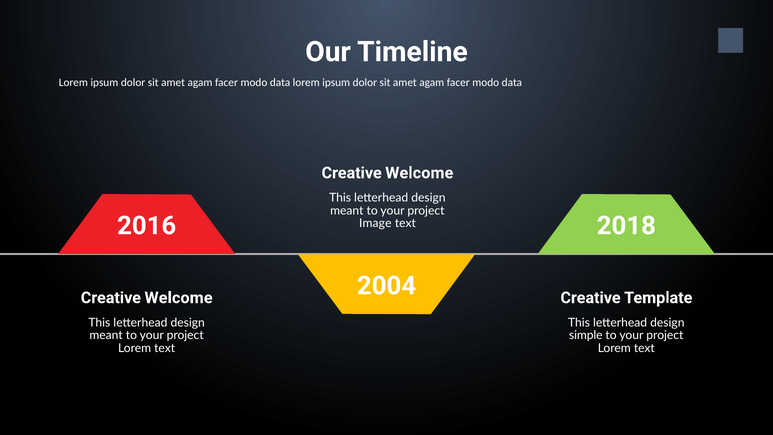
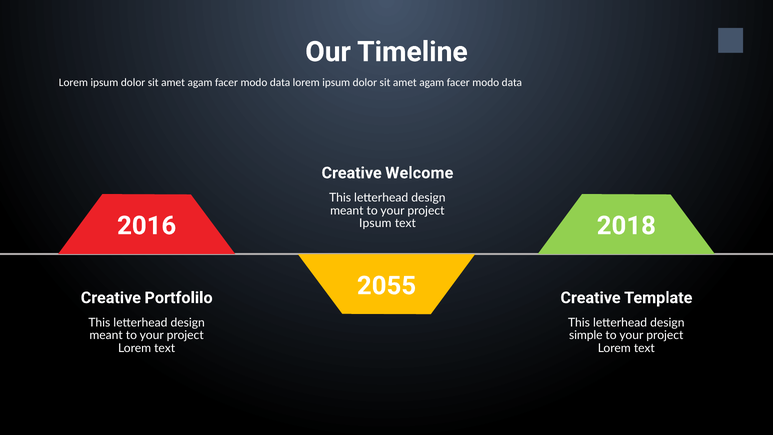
Image at (375, 223): Image -> Ipsum
2004: 2004 -> 2055
Welcome at (179, 298): Welcome -> Portfolilo
